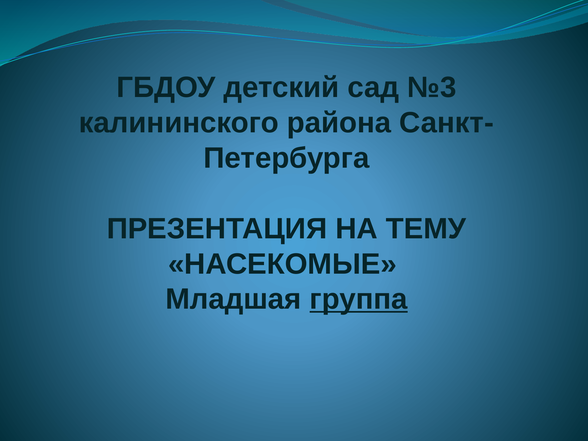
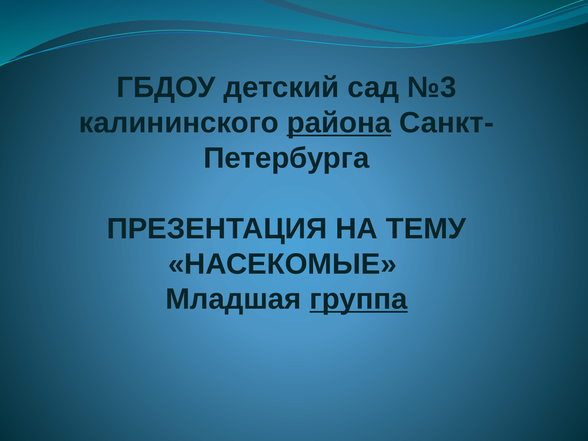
района underline: none -> present
